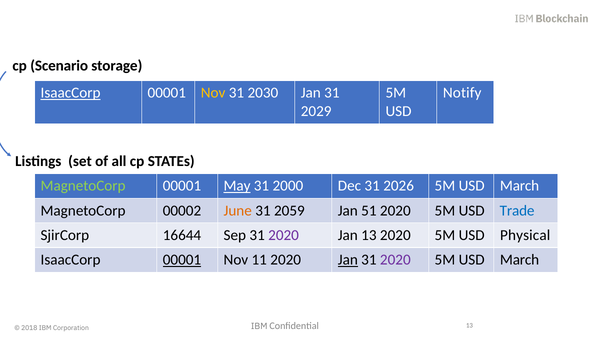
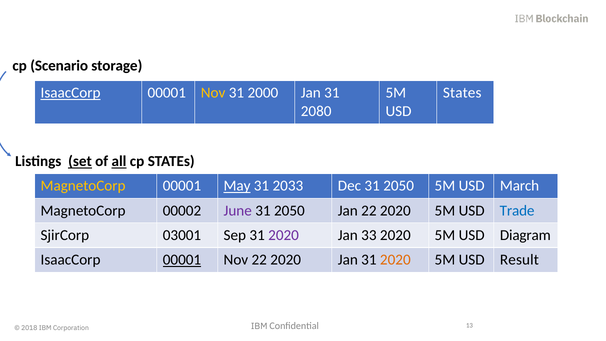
2030: 2030 -> 2000
Notify at (462, 93): Notify -> States
2029: 2029 -> 2080
set underline: none -> present
all underline: none -> present
MagnetoCorp at (83, 186) colour: light green -> yellow
2000: 2000 -> 2033
Dec 31 2026: 2026 -> 2050
June colour: orange -> purple
2059 at (289, 211): 2059 -> 2050
Jan 51: 51 -> 22
16644: 16644 -> 03001
Jan 13: 13 -> 33
Physical: Physical -> Diagram
Nov 11: 11 -> 22
Jan at (348, 260) underline: present -> none
2020 at (395, 260) colour: purple -> orange
March at (520, 260): March -> Result
